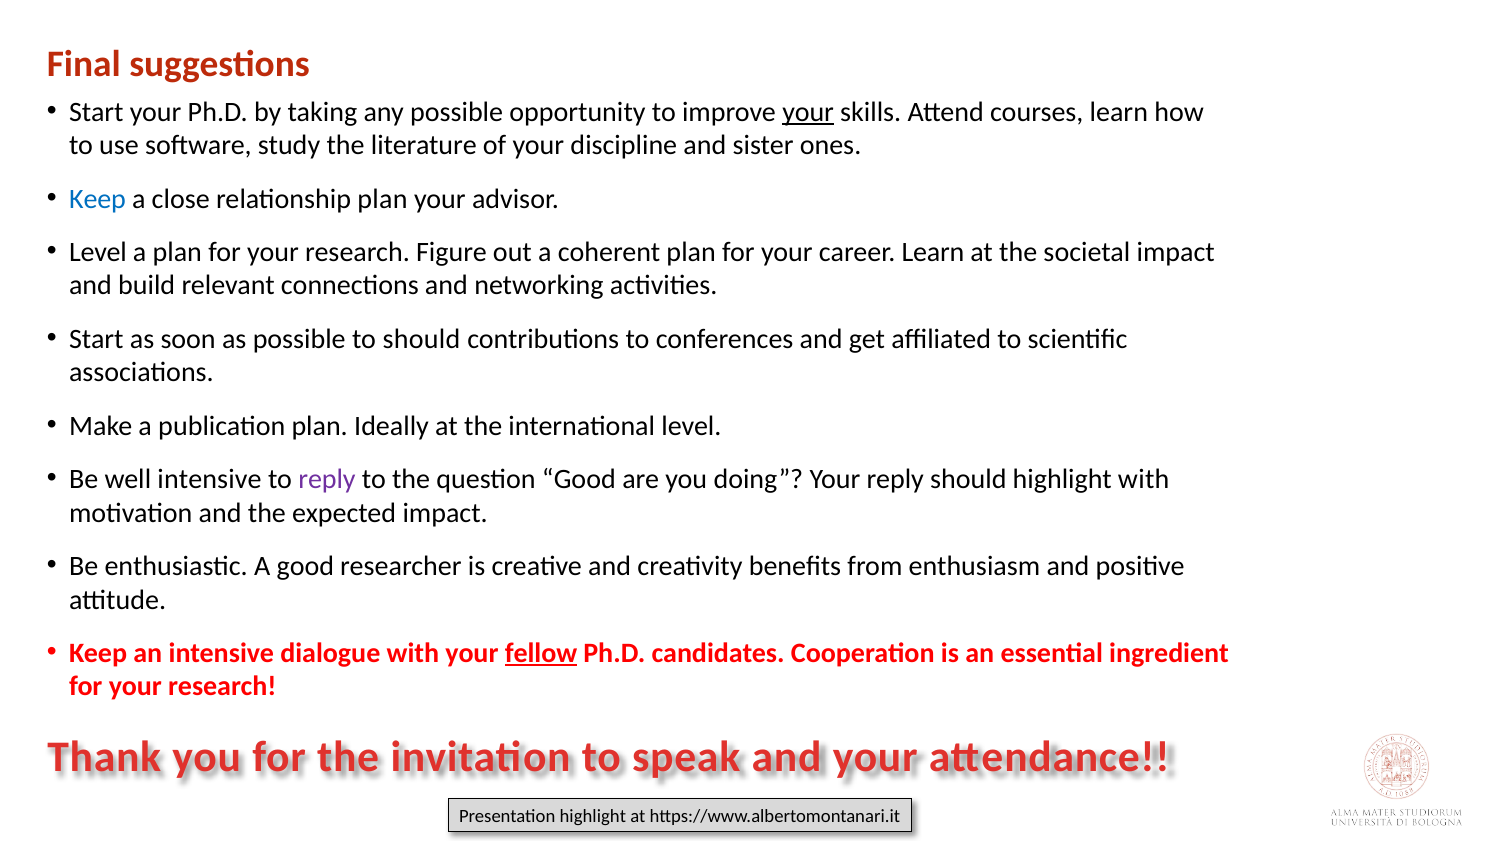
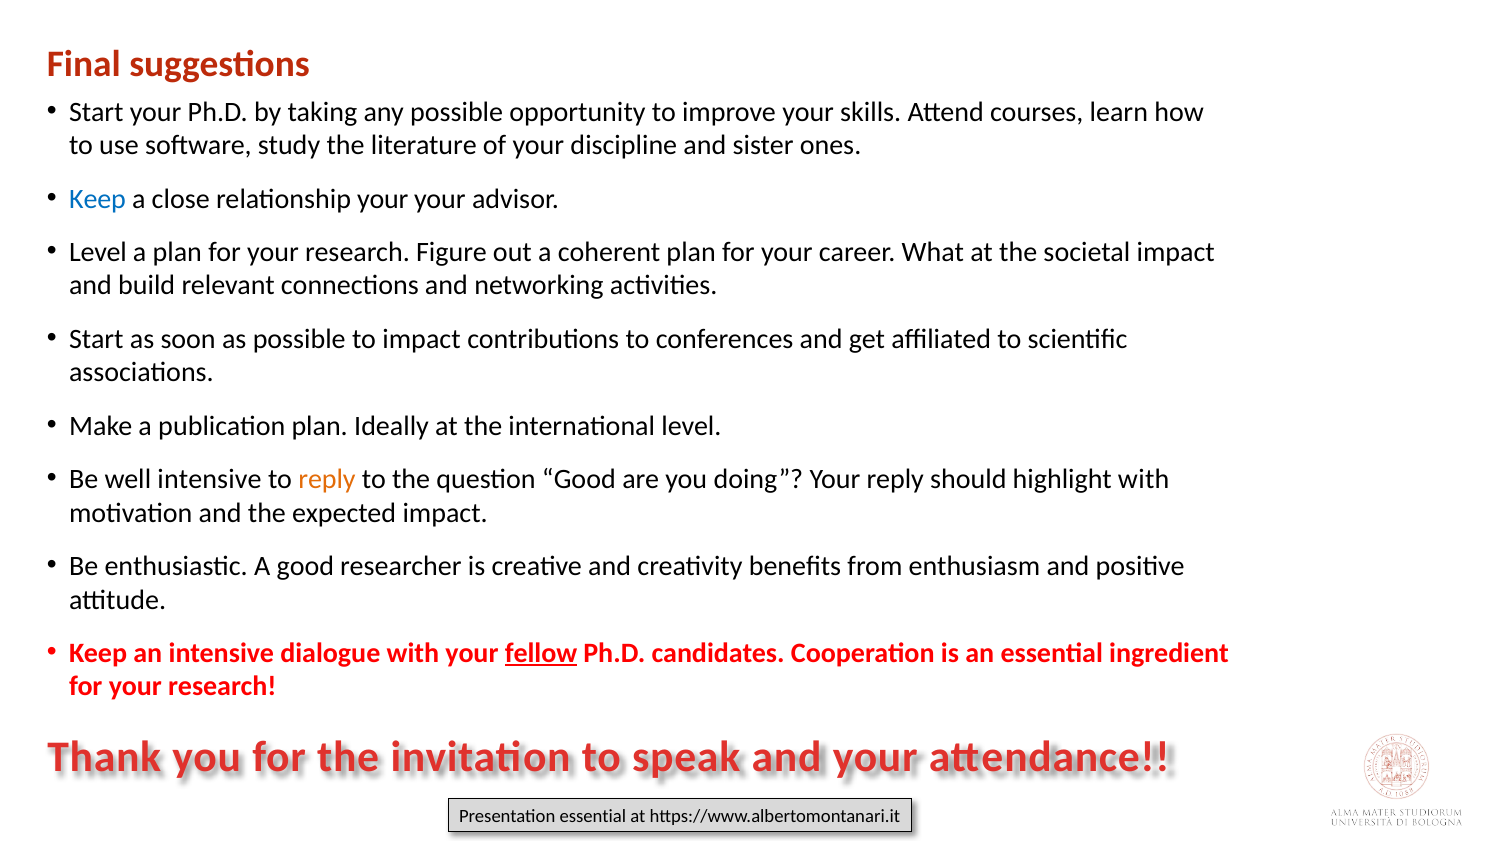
your at (808, 112) underline: present -> none
relationship plan: plan -> your
career Learn: Learn -> What
to should: should -> impact
reply at (327, 480) colour: purple -> orange
Presentation highlight: highlight -> essential
